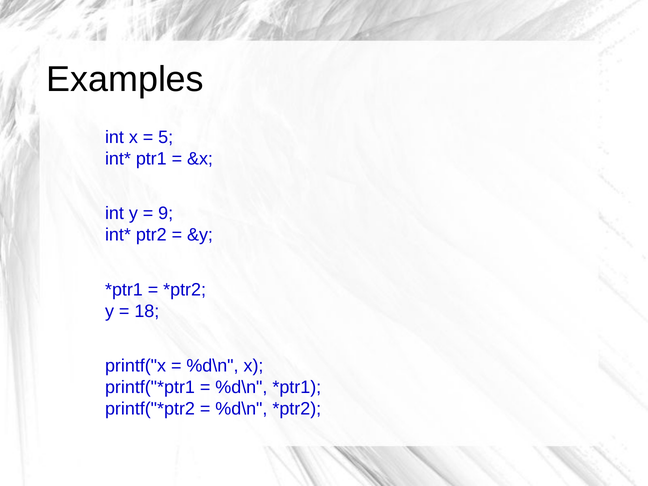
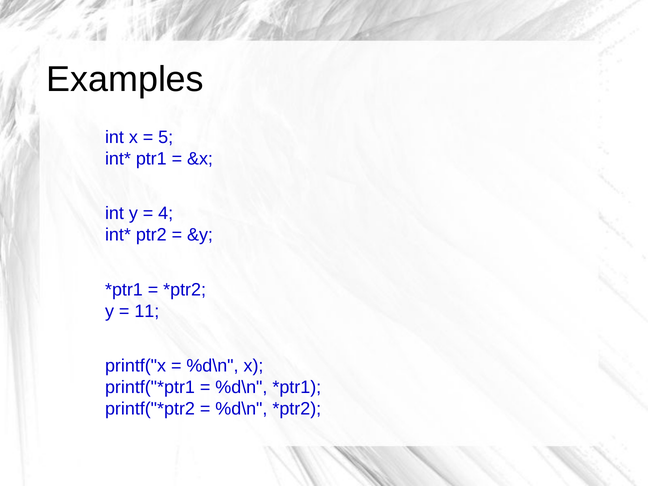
9: 9 -> 4
18: 18 -> 11
